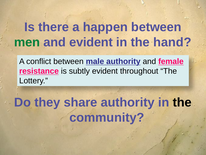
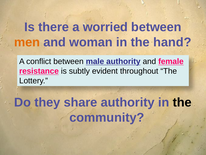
happen: happen -> worried
men colour: green -> orange
and evident: evident -> woman
